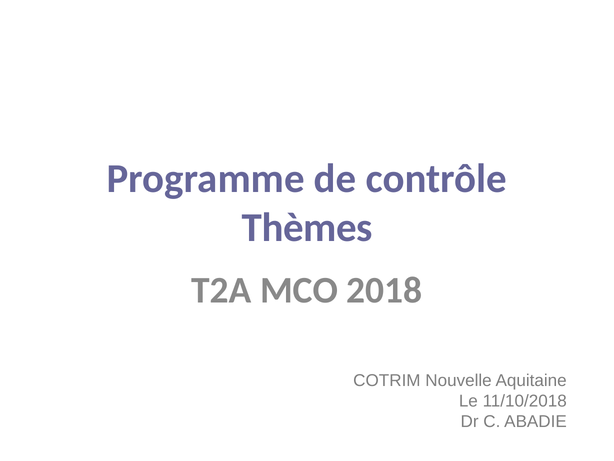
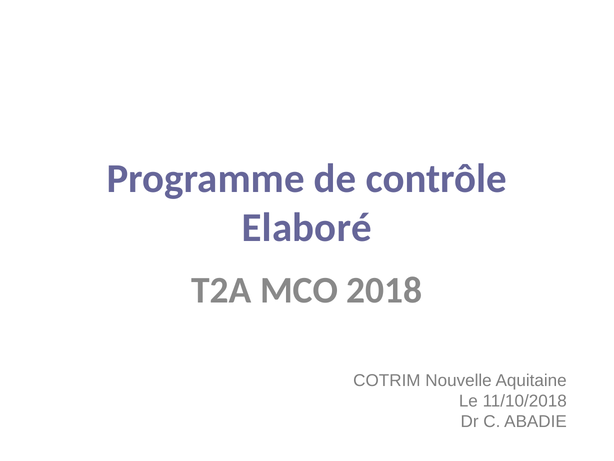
Thèmes: Thèmes -> Elaboré
